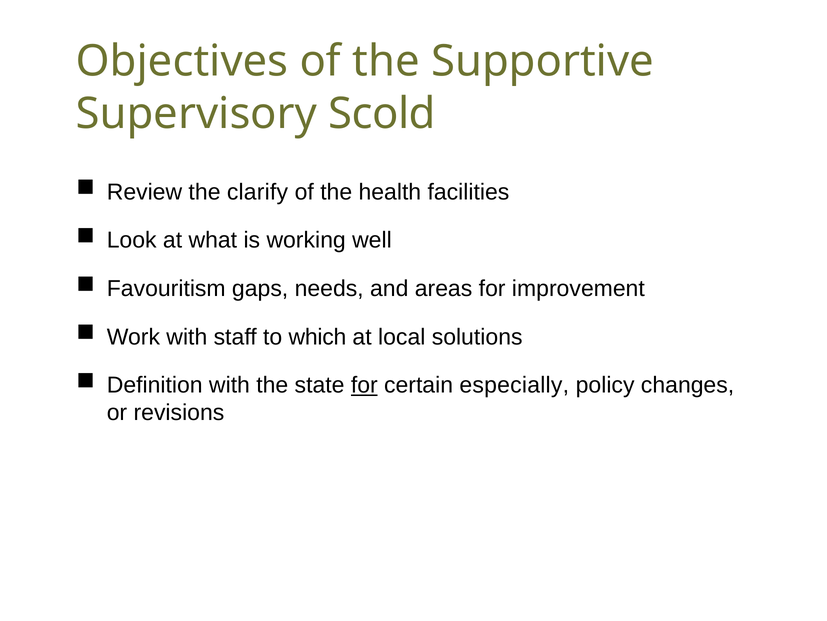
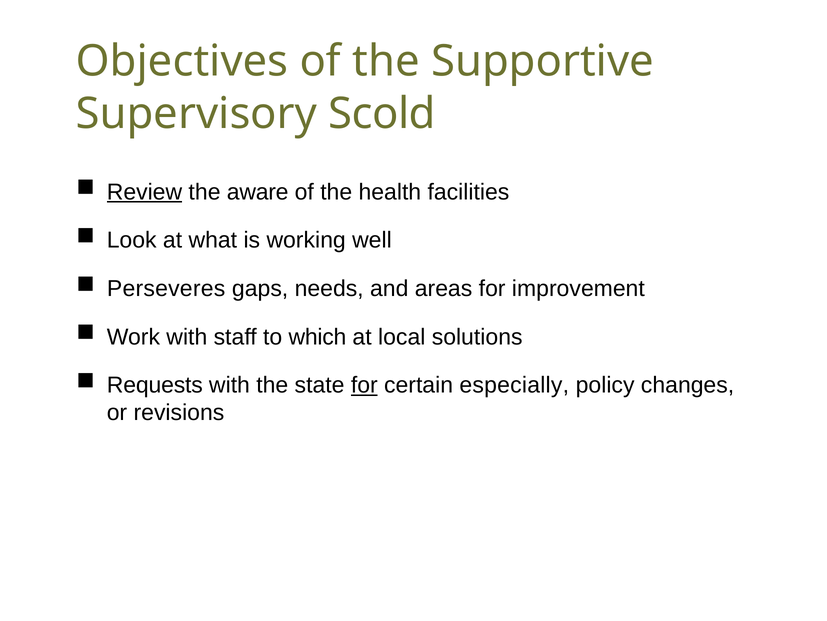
Review underline: none -> present
clarify: clarify -> aware
Favouritism: Favouritism -> Perseveres
Definition: Definition -> Requests
